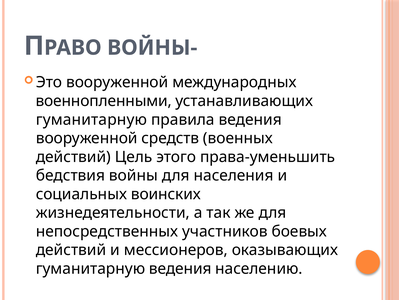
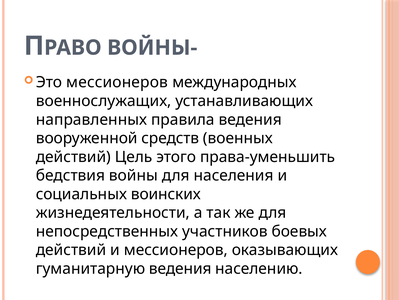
Это вооруженной: вооруженной -> мессионеров
военнопленными: военнопленными -> военнослужащих
гуманитарную at (91, 119): гуманитарную -> направленных
